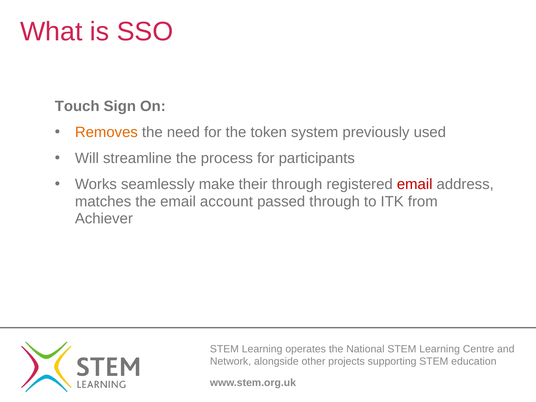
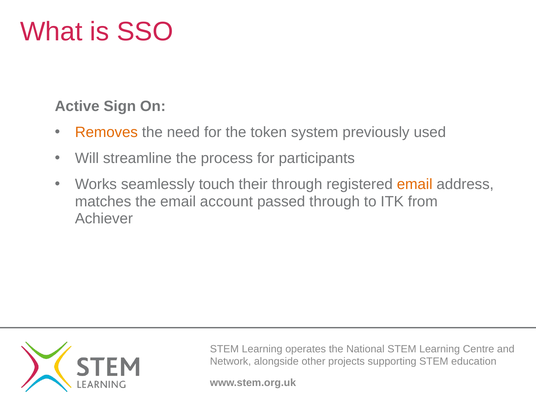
Touch: Touch -> Active
make: make -> touch
email at (415, 184) colour: red -> orange
